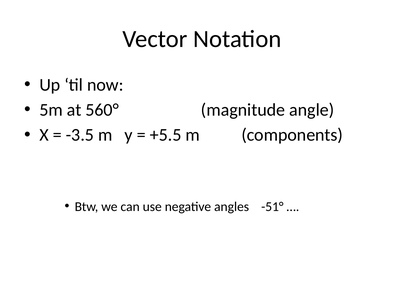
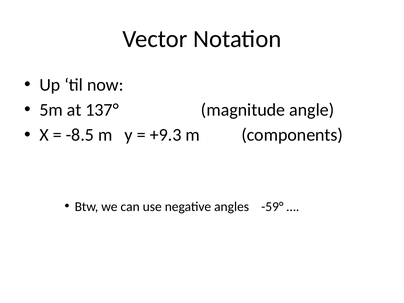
560°: 560° -> 137°
-3.5: -3.5 -> -8.5
+5.5: +5.5 -> +9.3
-51°: -51° -> -59°
